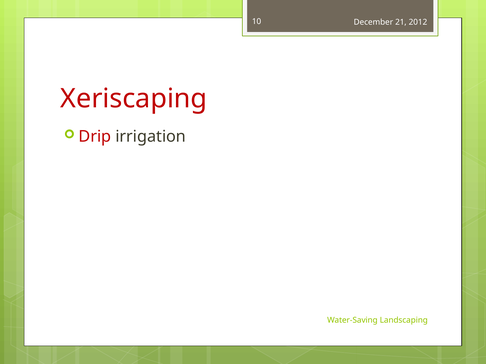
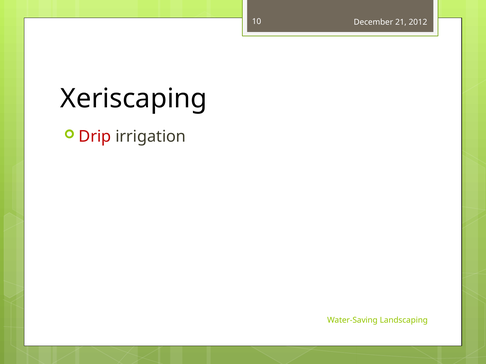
Xeriscaping colour: red -> black
